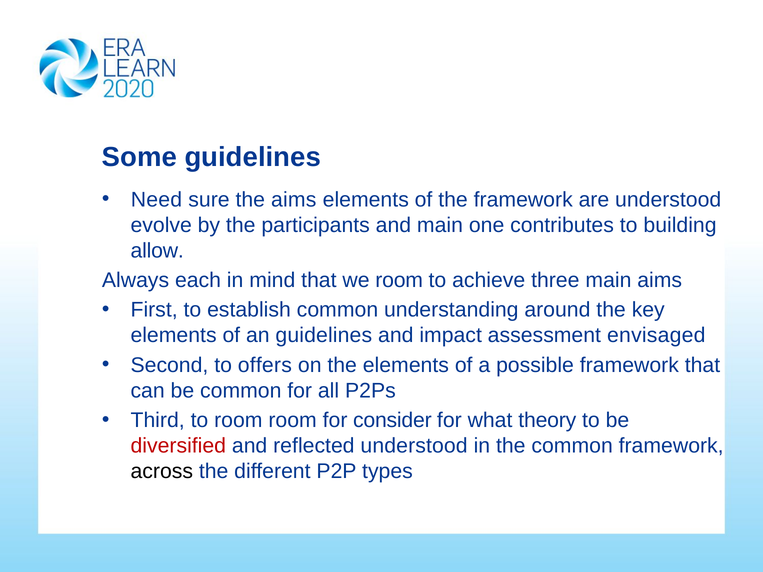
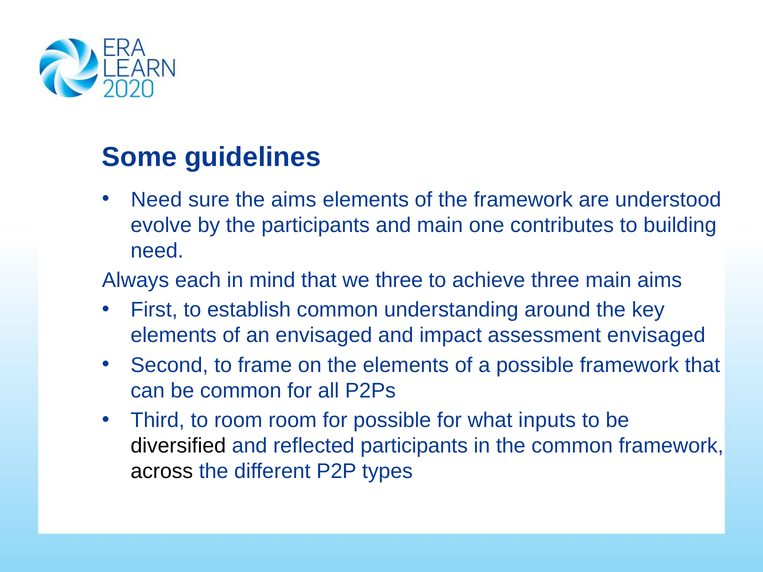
allow at (157, 251): allow -> need
we room: room -> three
an guidelines: guidelines -> envisaged
offers: offers -> frame
for consider: consider -> possible
theory: theory -> inputs
diversified colour: red -> black
reflected understood: understood -> participants
